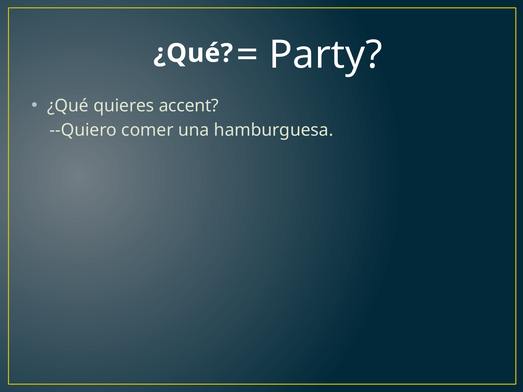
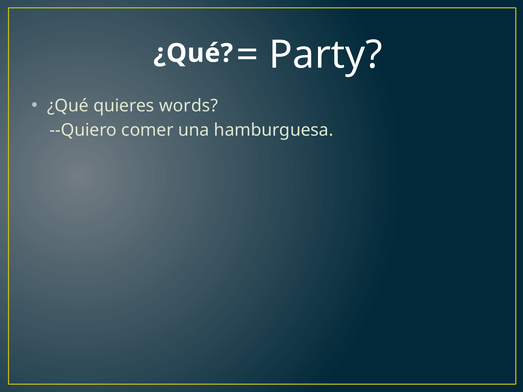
accent: accent -> words
